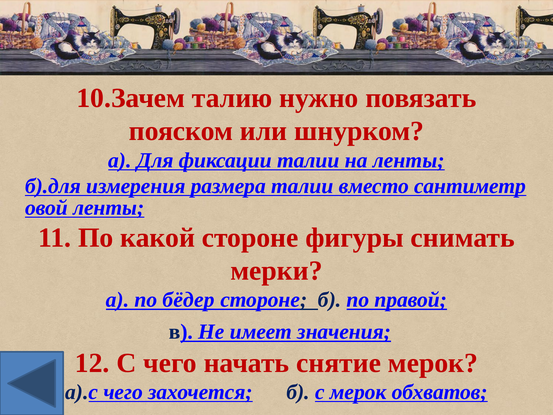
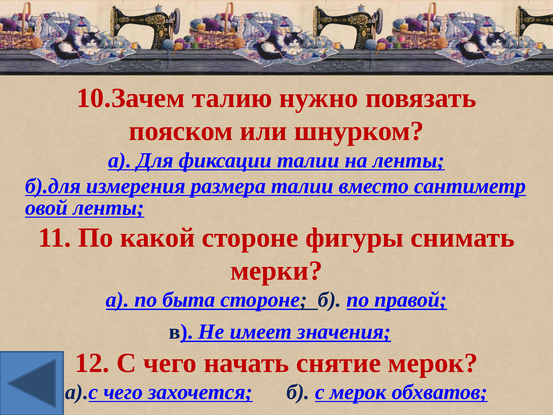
бёдер: бёдер -> быта
